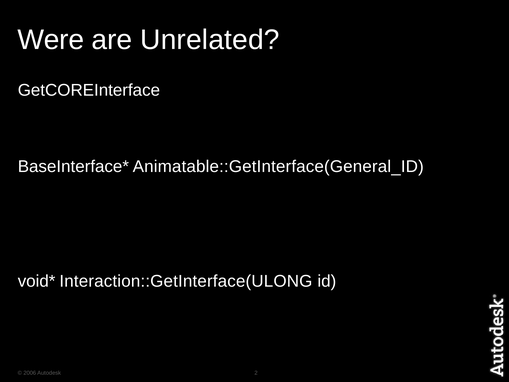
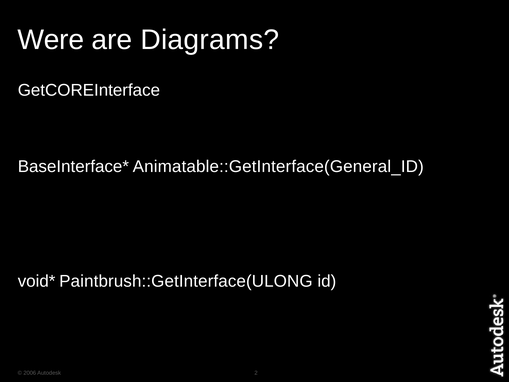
Unrelated: Unrelated -> Diagrams
Interaction::GetInterface(ULONG: Interaction::GetInterface(ULONG -> Paintbrush::GetInterface(ULONG
